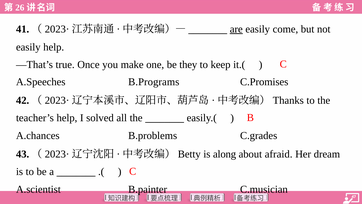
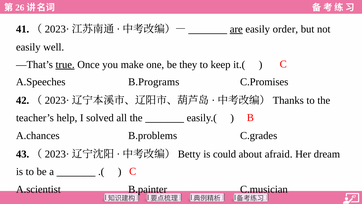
come: come -> order
easily help: help -> well
true underline: none -> present
along: along -> could
